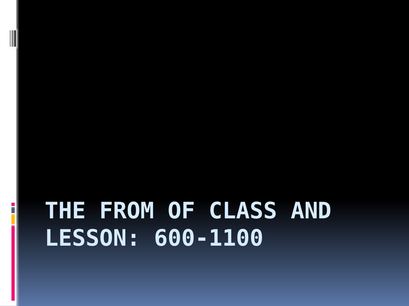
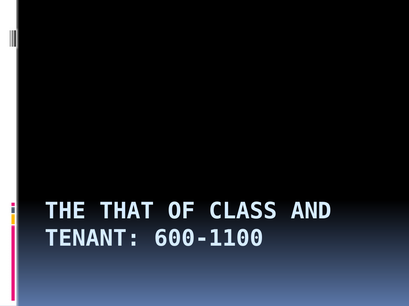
FROM: FROM -> THAT
LESSON: LESSON -> TENANT
